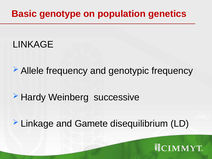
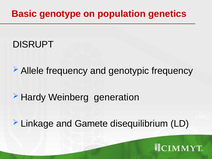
LINKAGE at (33, 44): LINKAGE -> DISRUPT
successive: successive -> generation
